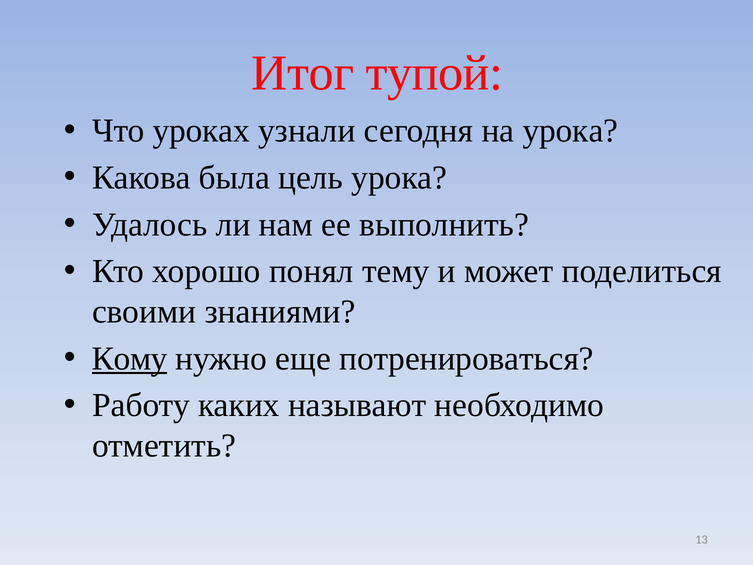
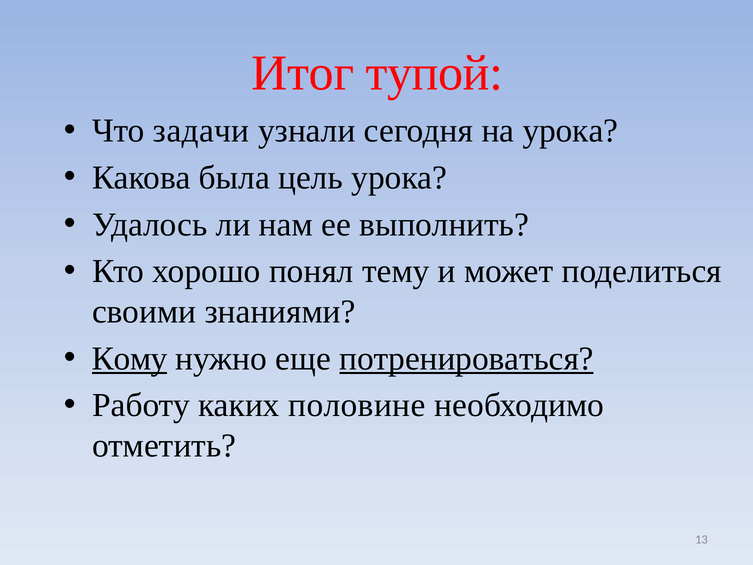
уроках: уроках -> задачи
потренироваться underline: none -> present
называют: называют -> половине
